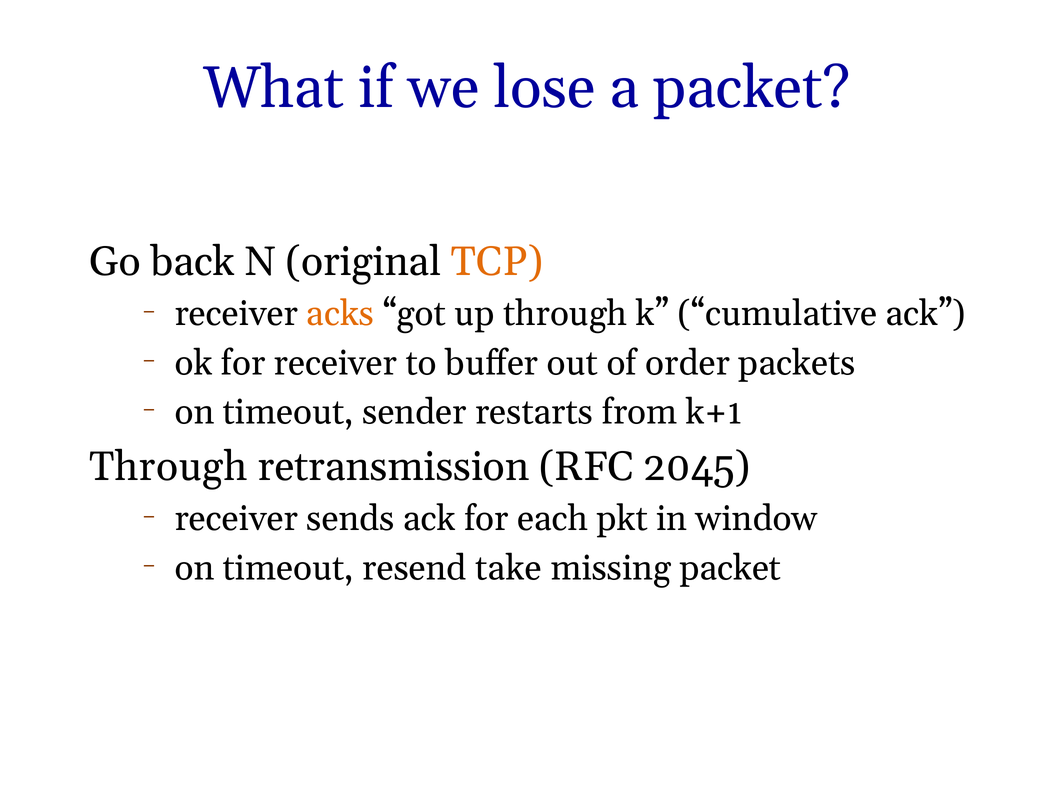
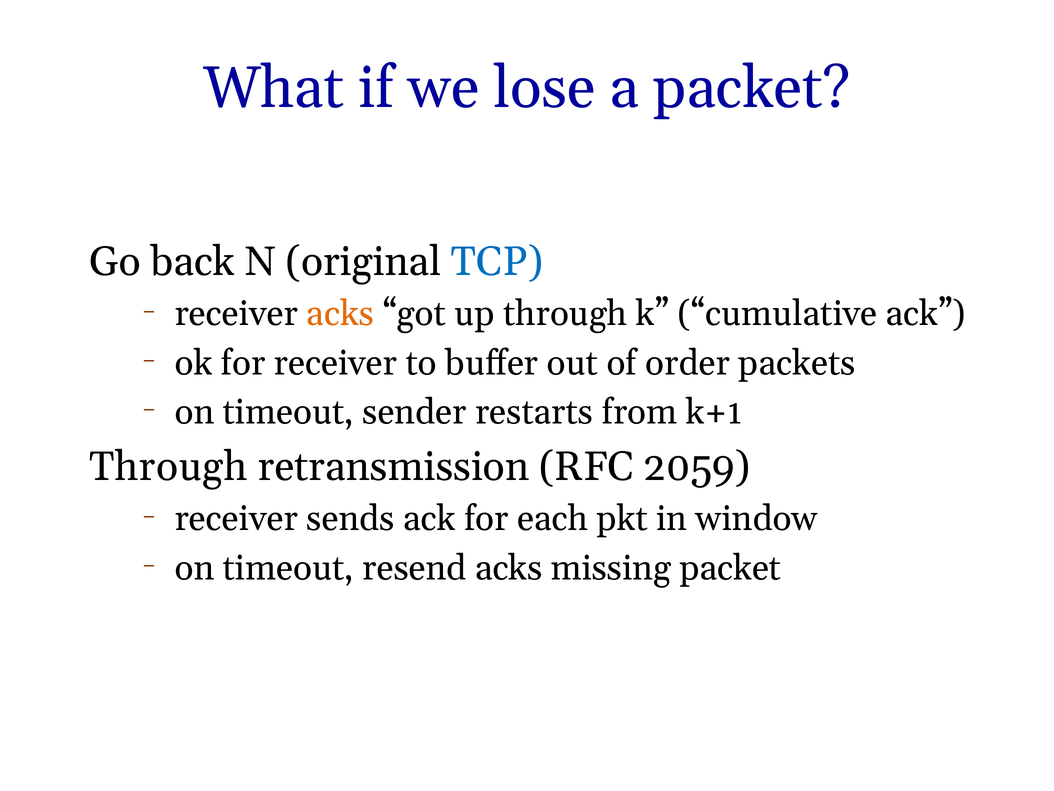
TCP colour: orange -> blue
2045: 2045 -> 2059
resend take: take -> acks
